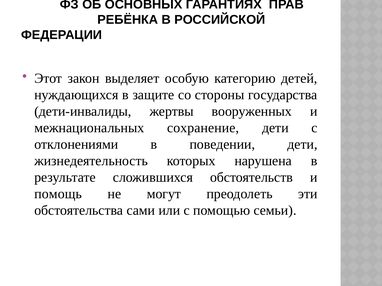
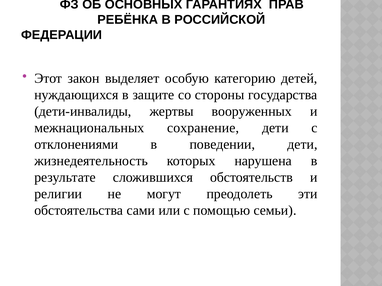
помощь: помощь -> религии
